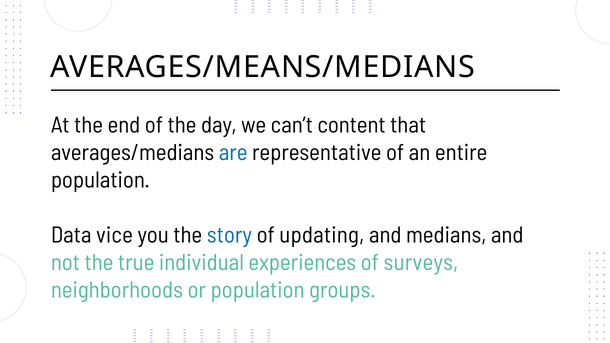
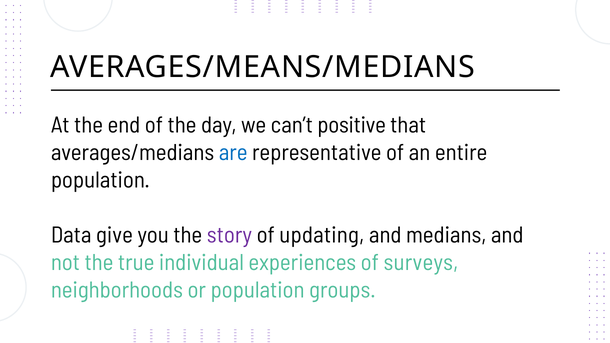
content: content -> positive
vice: vice -> give
story colour: blue -> purple
